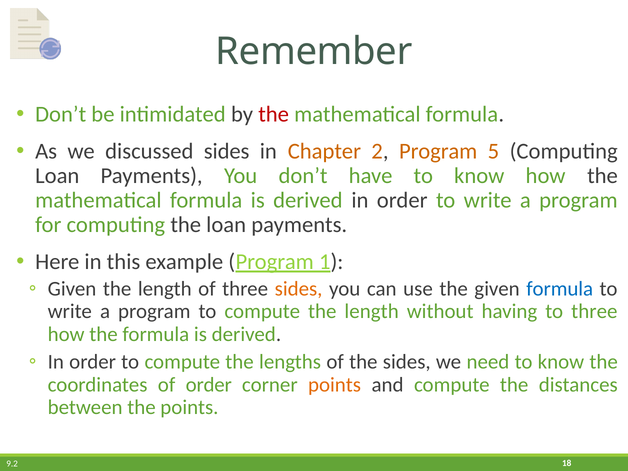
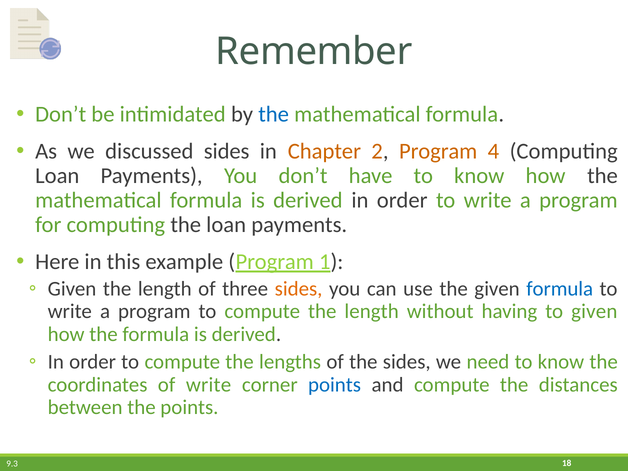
the at (274, 114) colour: red -> blue
5: 5 -> 4
to three: three -> given
of order: order -> write
points at (335, 385) colour: orange -> blue
9.2: 9.2 -> 9.3
